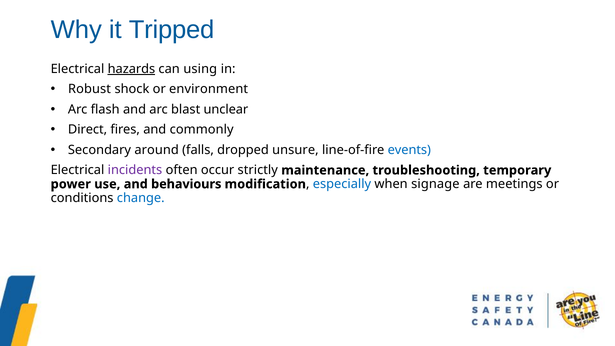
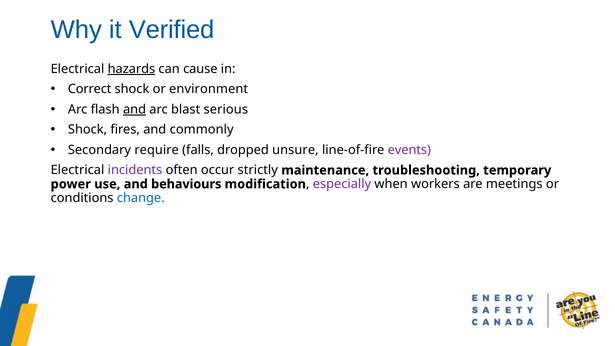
Tripped: Tripped -> Verified
using: using -> cause
Robust: Robust -> Correct
and at (135, 109) underline: none -> present
unclear: unclear -> serious
Direct at (88, 130): Direct -> Shock
around: around -> require
events colour: blue -> purple
especially colour: blue -> purple
signage: signage -> workers
